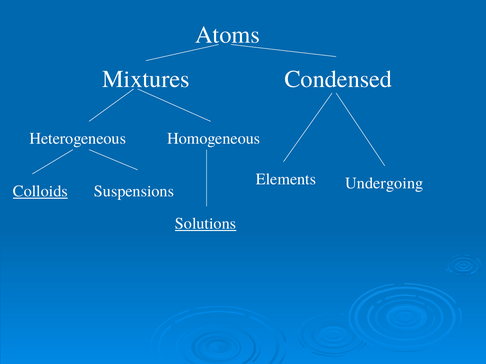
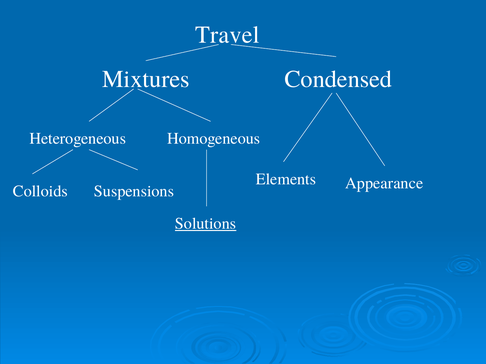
Atoms: Atoms -> Travel
Undergoing: Undergoing -> Appearance
Colloids underline: present -> none
